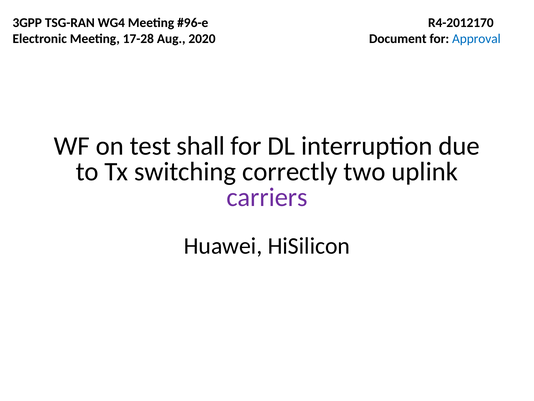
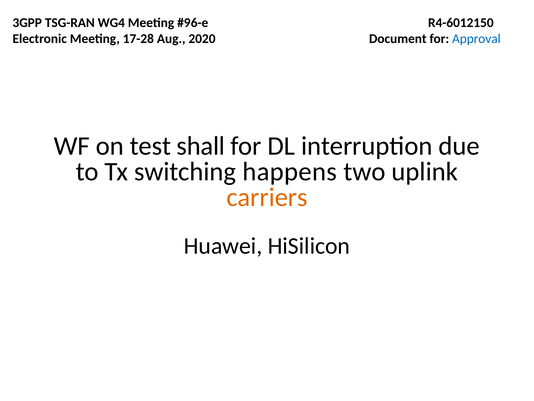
R4-2012170: R4-2012170 -> R4-6012150
correctly: correctly -> happens
carriers colour: purple -> orange
